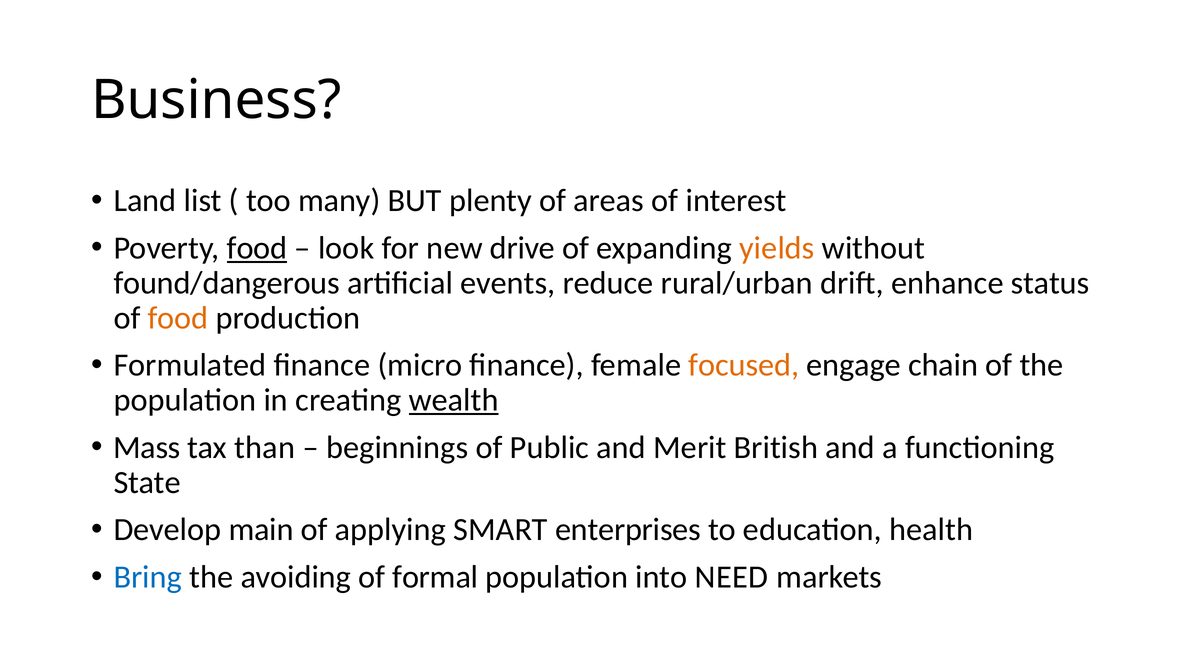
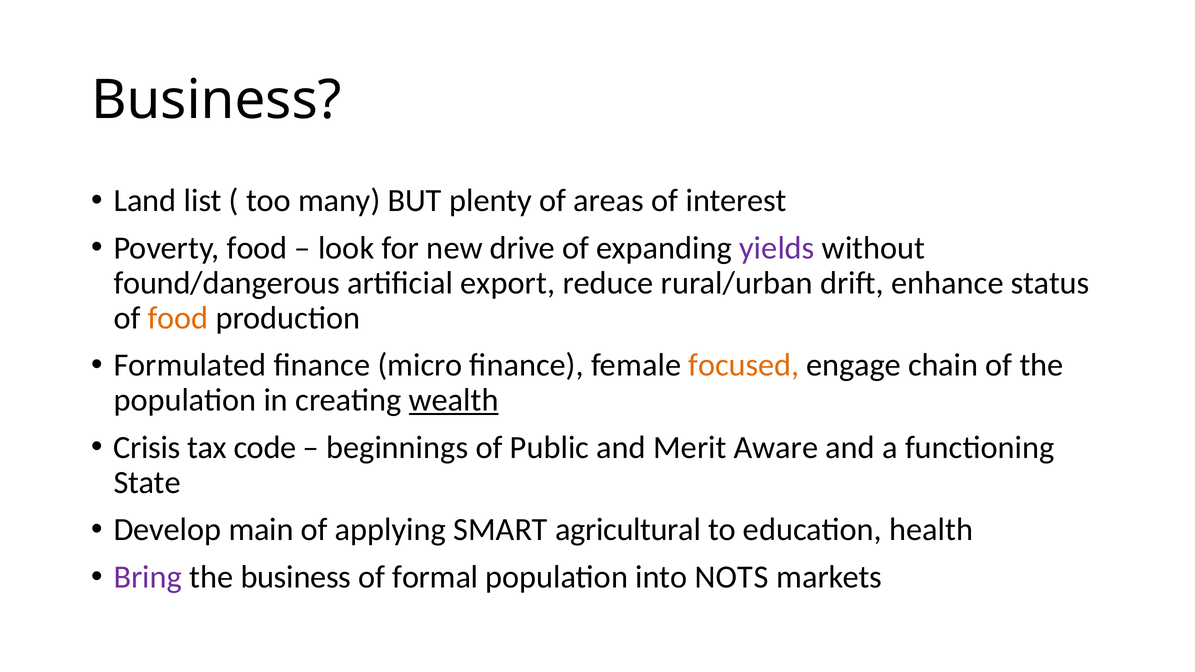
food at (257, 248) underline: present -> none
yields colour: orange -> purple
events: events -> export
Mass: Mass -> Crisis
than: than -> code
British: British -> Aware
enterprises: enterprises -> agricultural
Bring colour: blue -> purple
the avoiding: avoiding -> business
NEED: NEED -> NOTS
